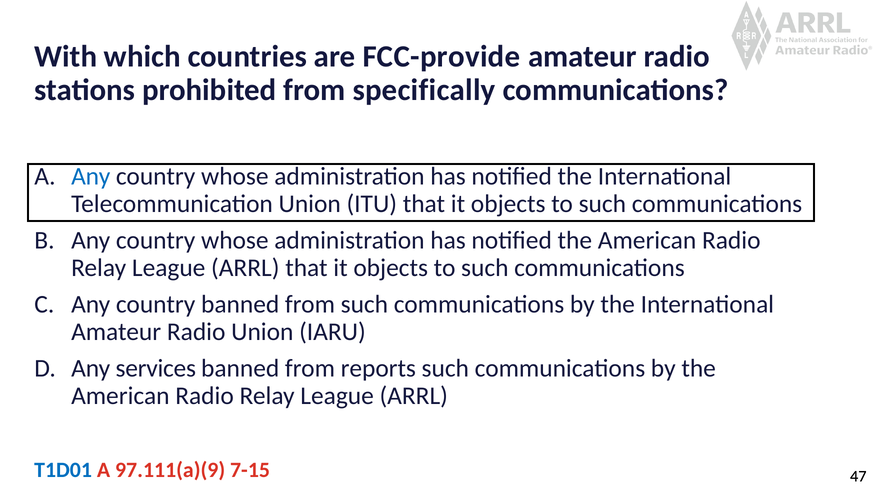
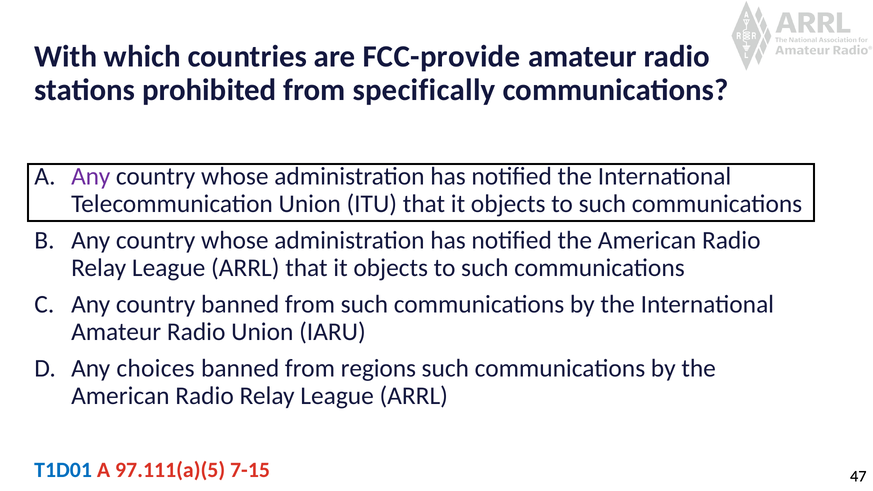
Any at (91, 176) colour: blue -> purple
services: services -> choices
reports: reports -> regions
97.111(a)(9: 97.111(a)(9 -> 97.111(a)(5
